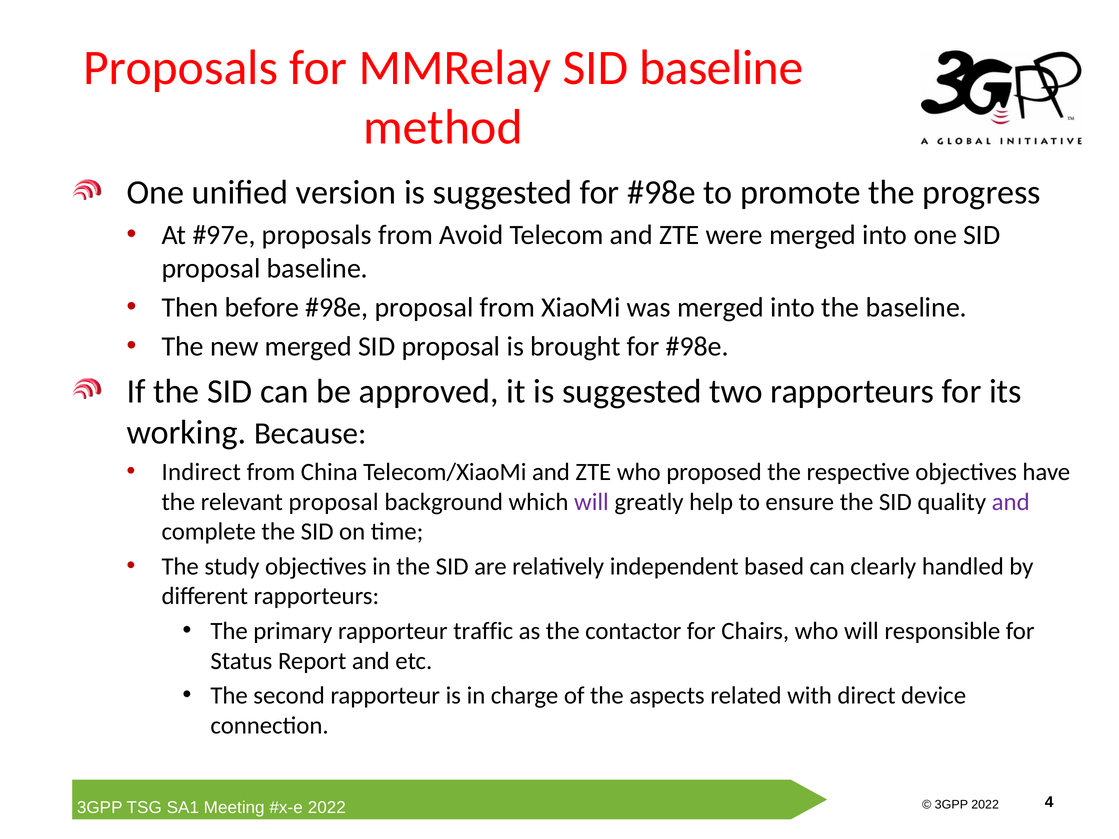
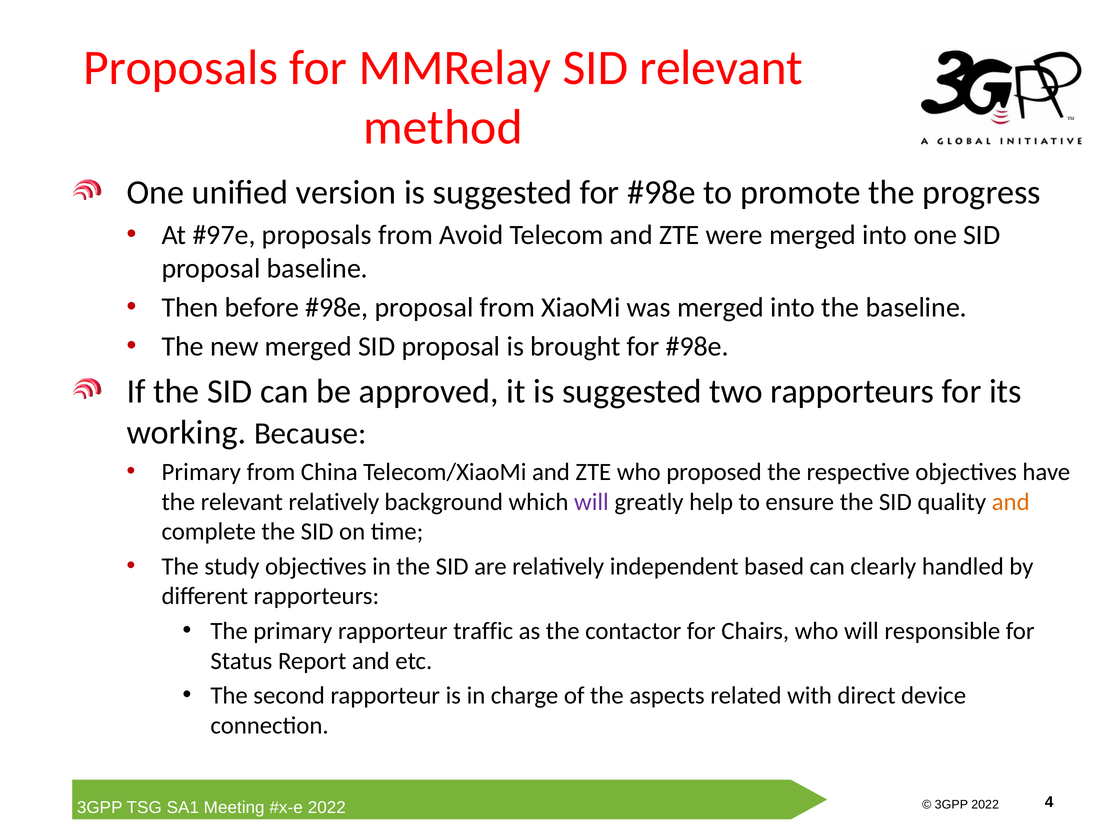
SID baseline: baseline -> relevant
Indirect at (201, 472): Indirect -> Primary
relevant proposal: proposal -> relatively
and at (1011, 502) colour: purple -> orange
